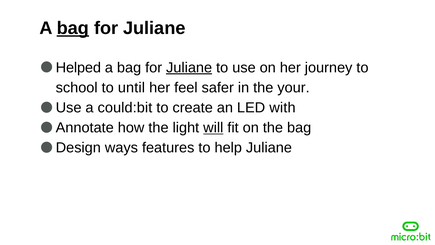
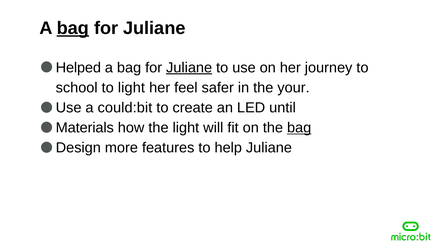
to until: until -> light
with: with -> until
Annotate: Annotate -> Materials
will underline: present -> none
bag at (299, 128) underline: none -> present
ways: ways -> more
